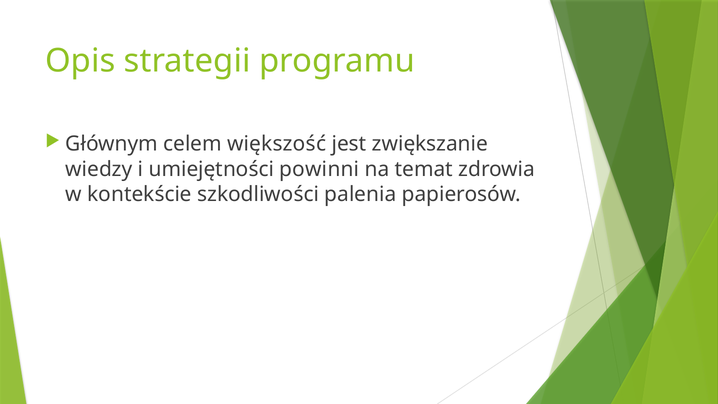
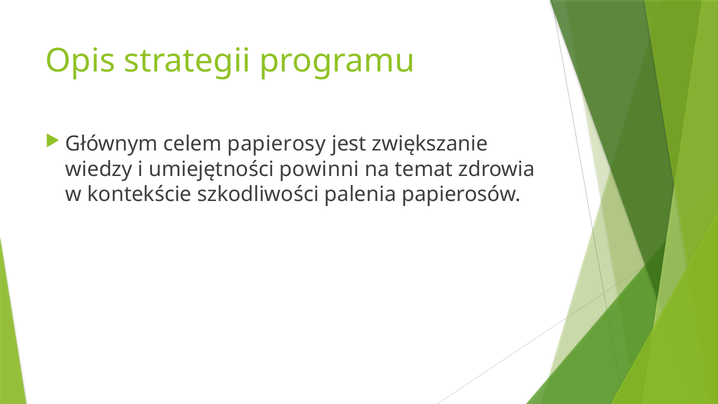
większość: większość -> papierosy
